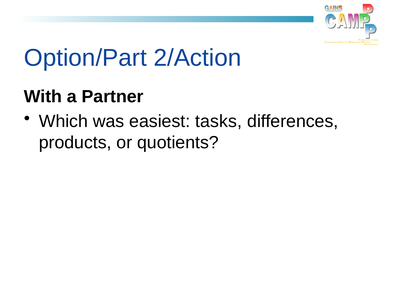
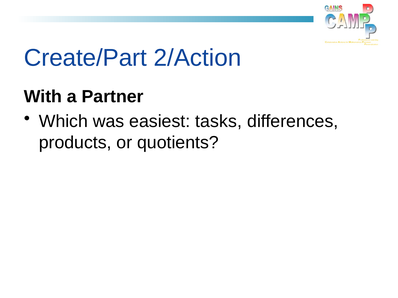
Option/Part: Option/Part -> Create/Part
